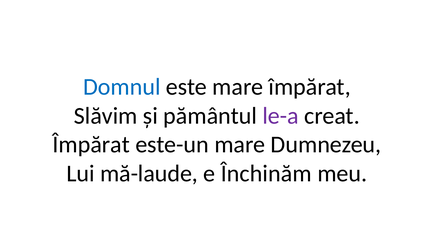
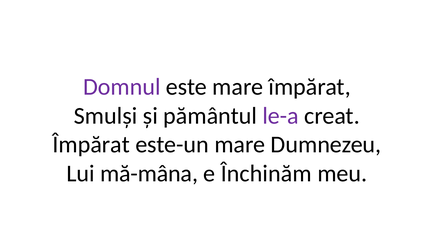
Domnul colour: blue -> purple
Slăvim: Slăvim -> Smulși
mă-laude: mă-laude -> mă-mâna
